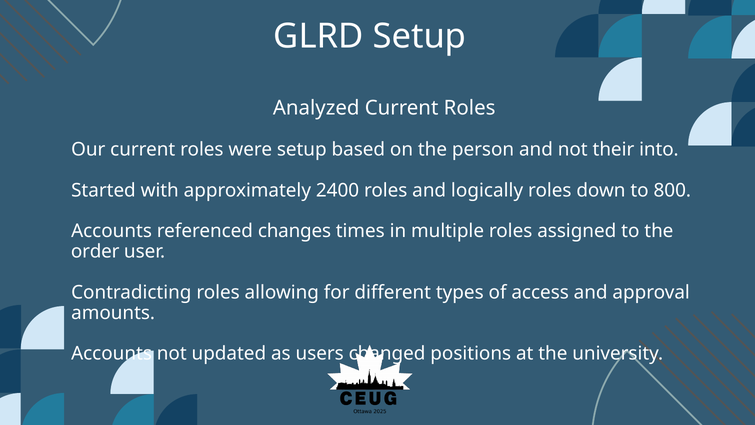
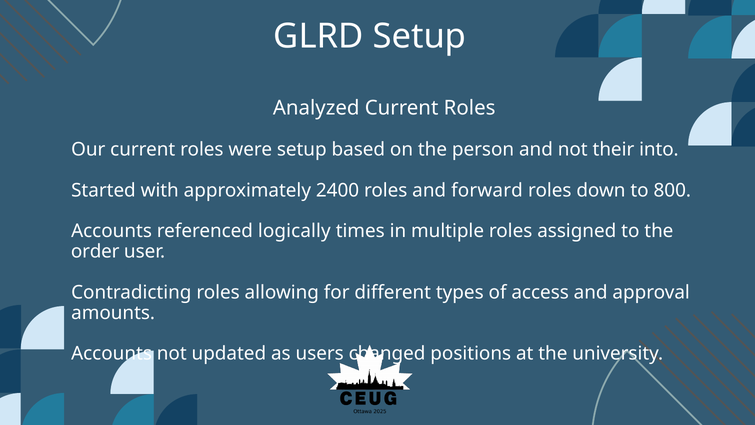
logically: logically -> forward
changes: changes -> logically
